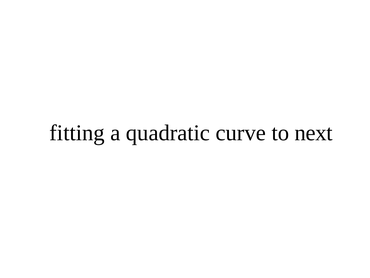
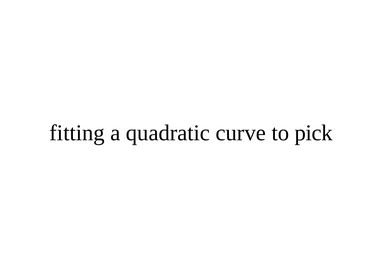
next: next -> pick
